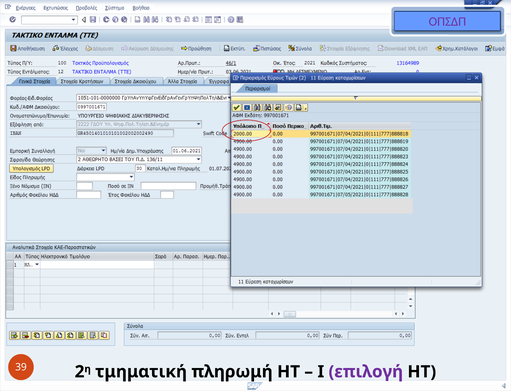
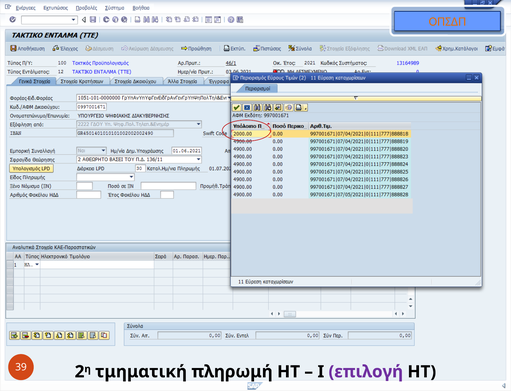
ΟΠΣΔΠ colour: purple -> orange
